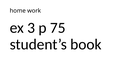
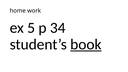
3: 3 -> 5
75: 75 -> 34
book underline: none -> present
